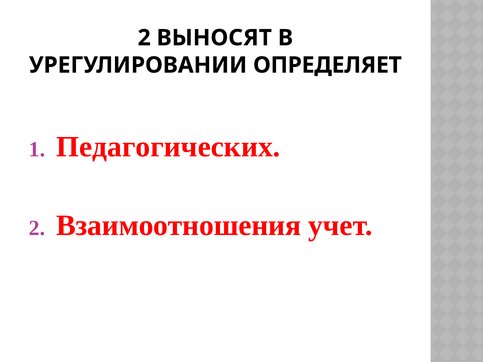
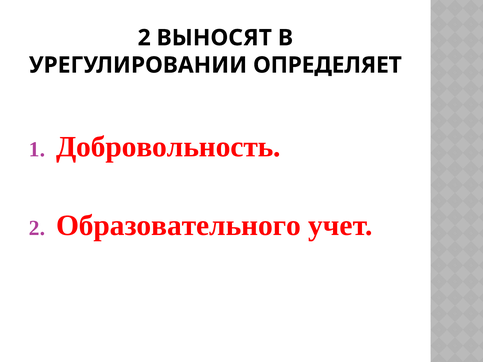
Педагогических: Педагогических -> Добровольность
Взаимоотношения: Взаимоотношения -> Образовательного
